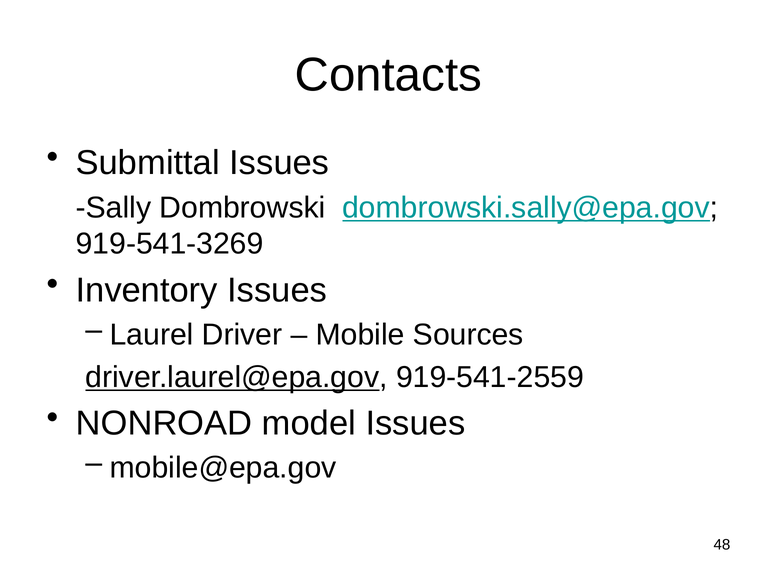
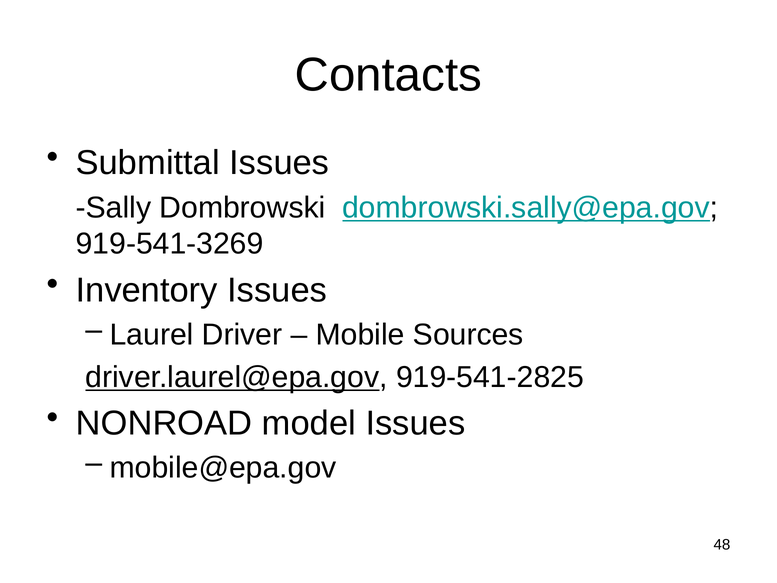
919-541-2559: 919-541-2559 -> 919-541-2825
